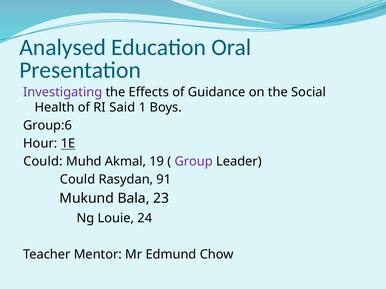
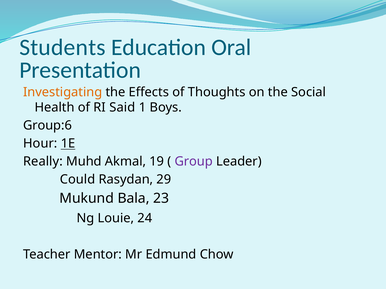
Analysed: Analysed -> Students
Investigating colour: purple -> orange
Guidance: Guidance -> Thoughts
Could at (43, 162): Could -> Really
91: 91 -> 29
